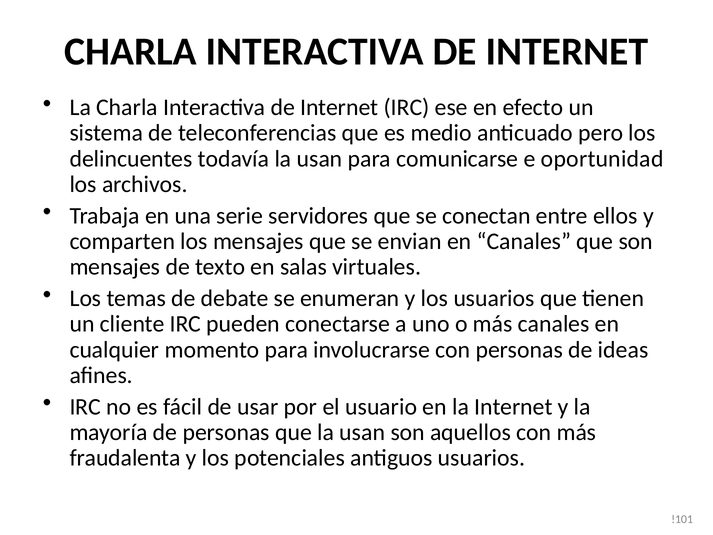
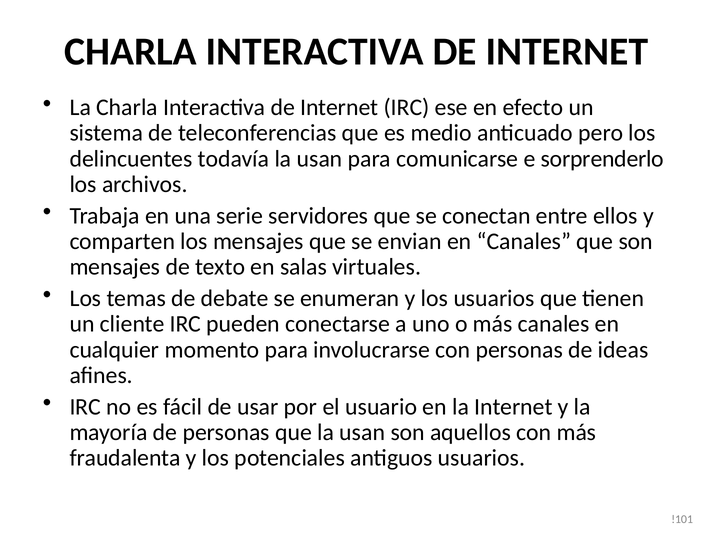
oportunidad: oportunidad -> sorprenderlo
